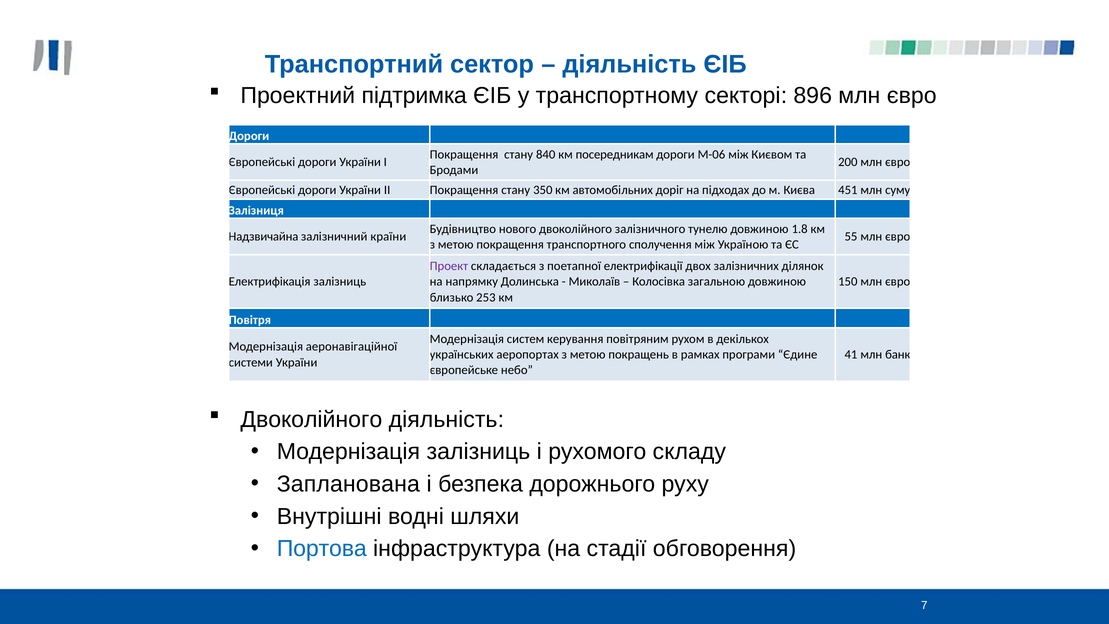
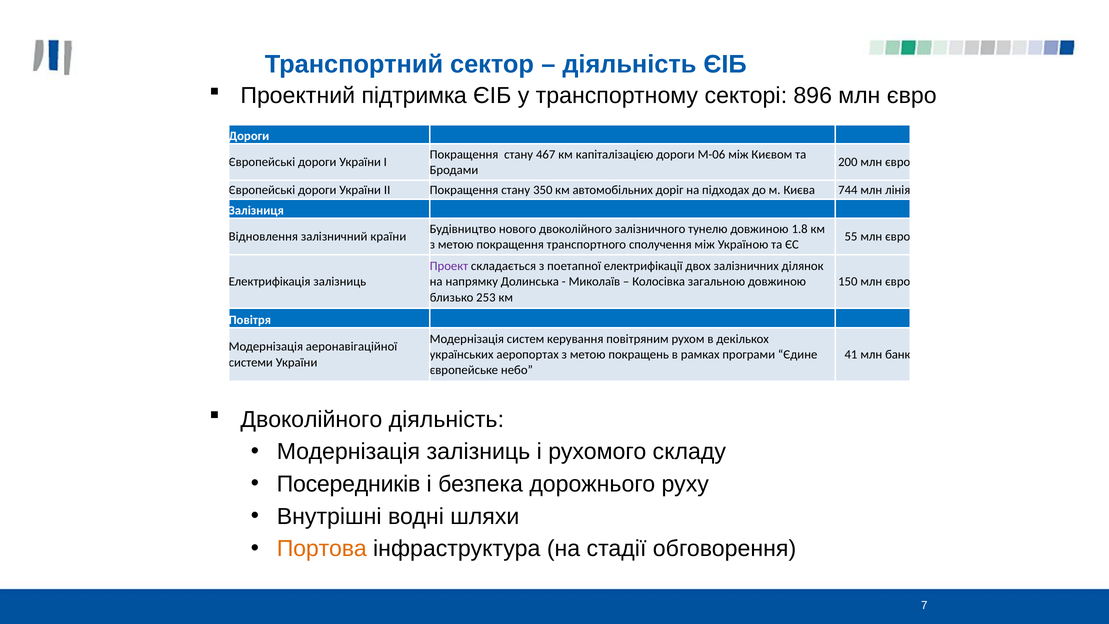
840: 840 -> 467
посередникам: посередникам -> капіталізацією
451: 451 -> 744
суму: суму -> лінія
Надзвичайна: Надзвичайна -> Відновлення
Запланована: Запланована -> Посередників
Портова colour: blue -> orange
